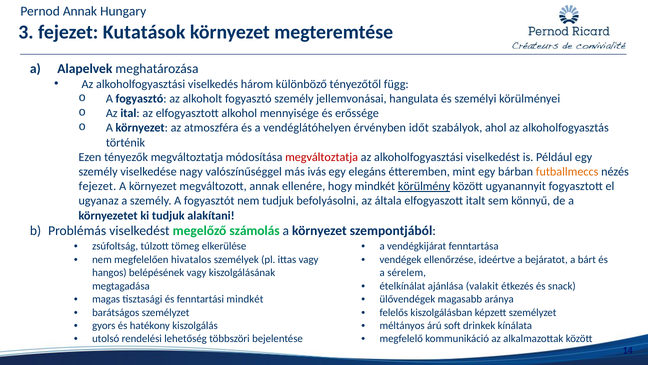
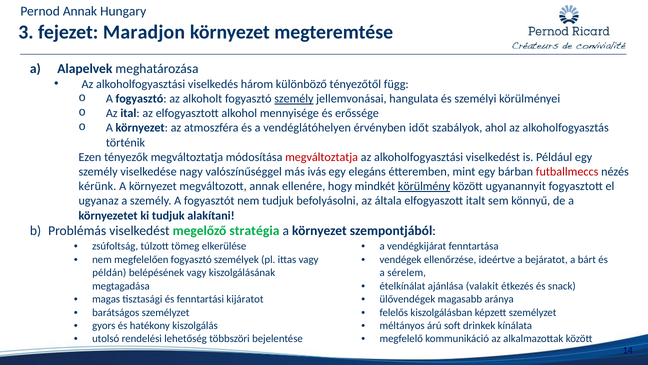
Kutatások: Kutatások -> Maradjon
személy at (294, 99) underline: none -> present
futballmeccs colour: orange -> red
fejezet at (97, 186): fejezet -> kérünk
számolás: számolás -> stratégia
megfelelően hivatalos: hivatalos -> fogyasztó
hangos: hangos -> példán
fenntartási mindkét: mindkét -> kijáratot
